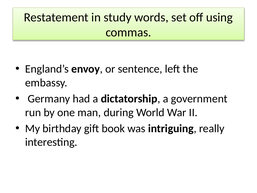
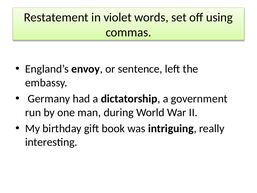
study: study -> violet
